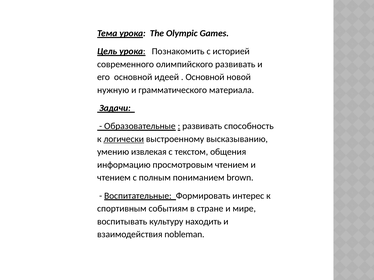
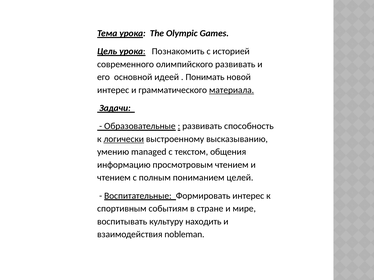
Основной at (205, 77): Основной -> Понимать
нужную at (113, 90): нужную -> интерес
материала underline: none -> present
извлекая: извлекая -> managed
brown: brown -> целей
